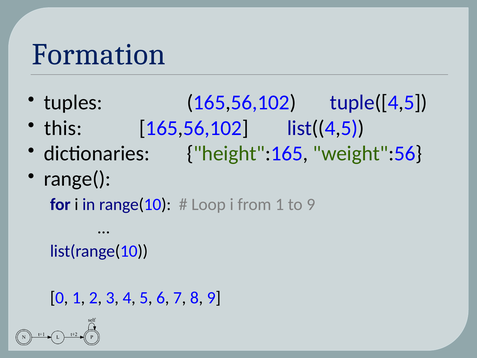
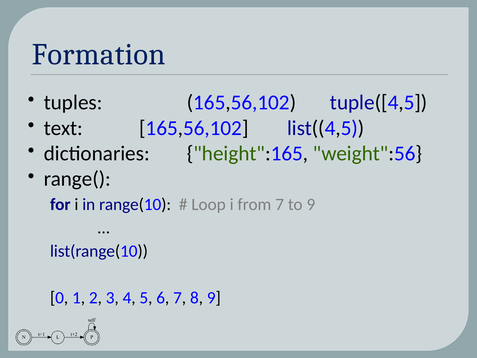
this: this -> text
from 1: 1 -> 7
